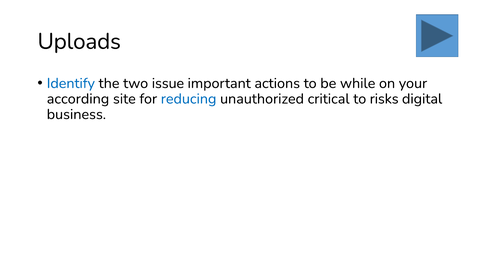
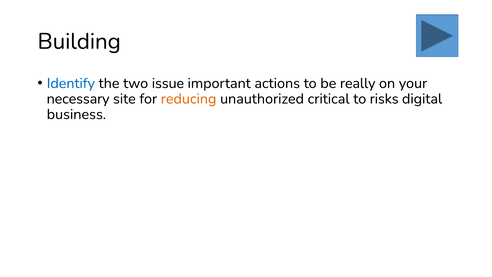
Uploads: Uploads -> Building
while: while -> really
according: according -> necessary
reducing colour: blue -> orange
